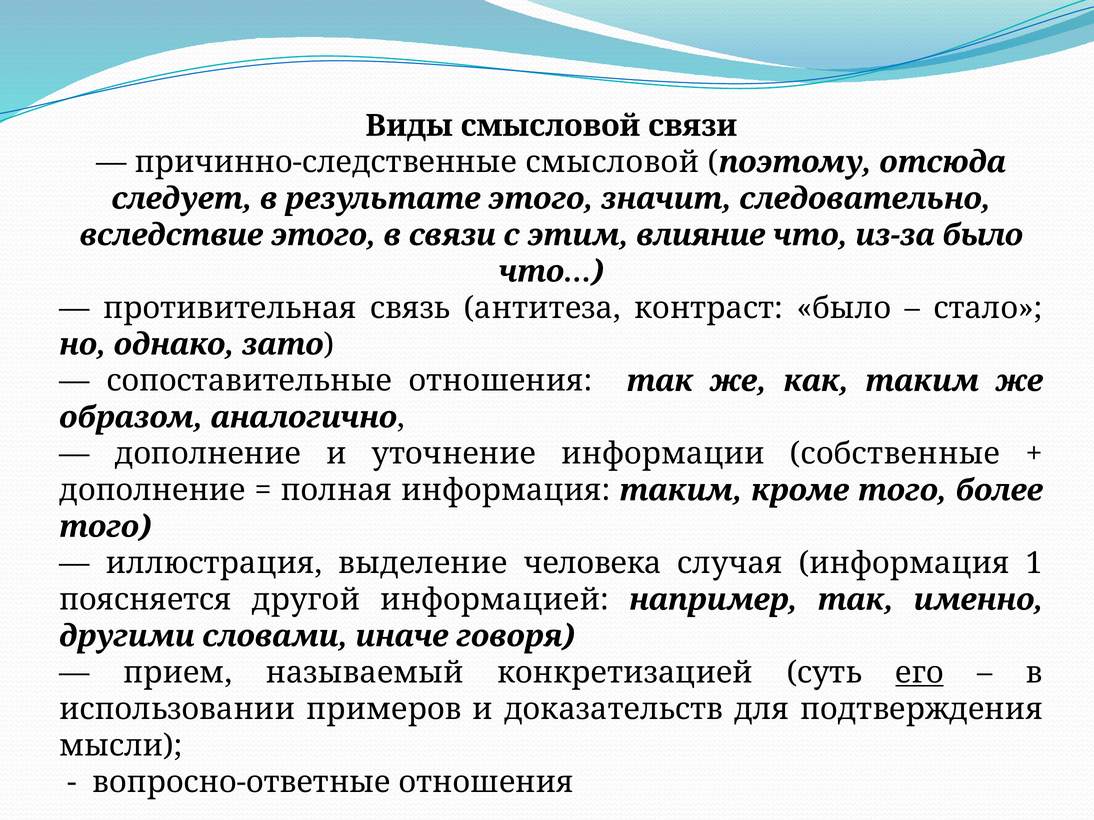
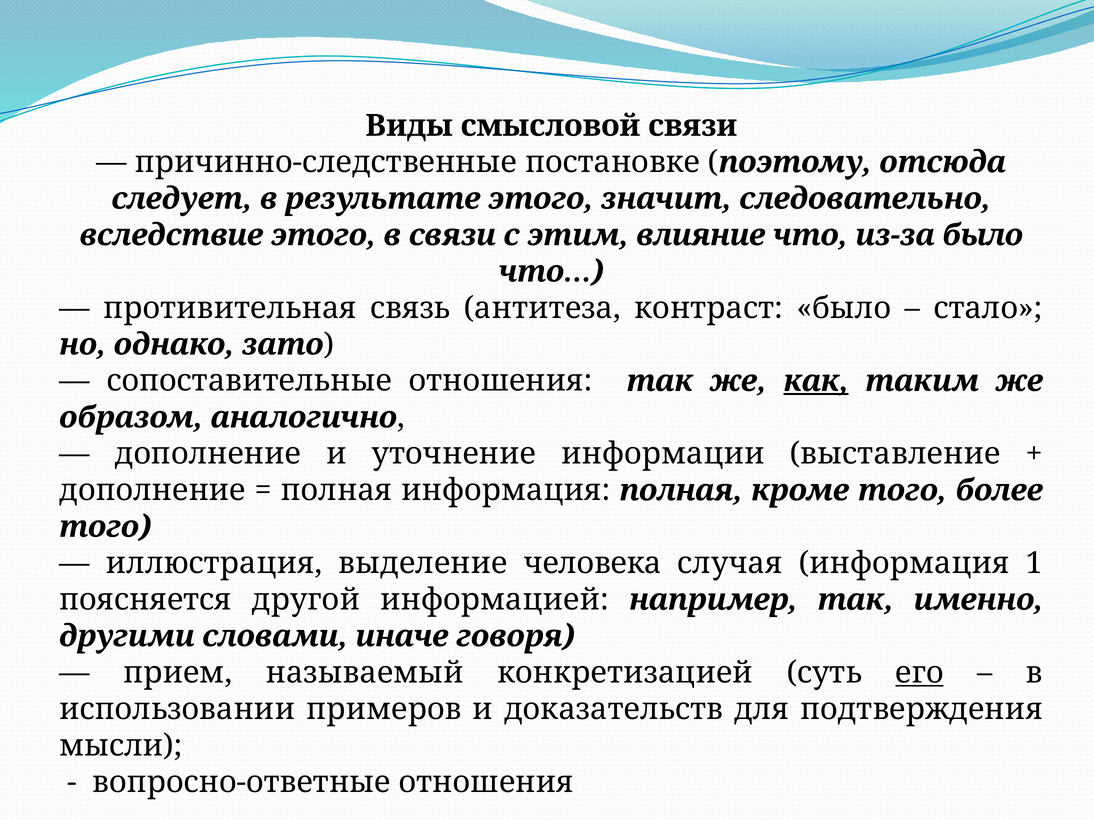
причинно-следственные смысловой: смысловой -> постановке
как underline: none -> present
собственные: собственные -> выставление
информация таким: таким -> полная
